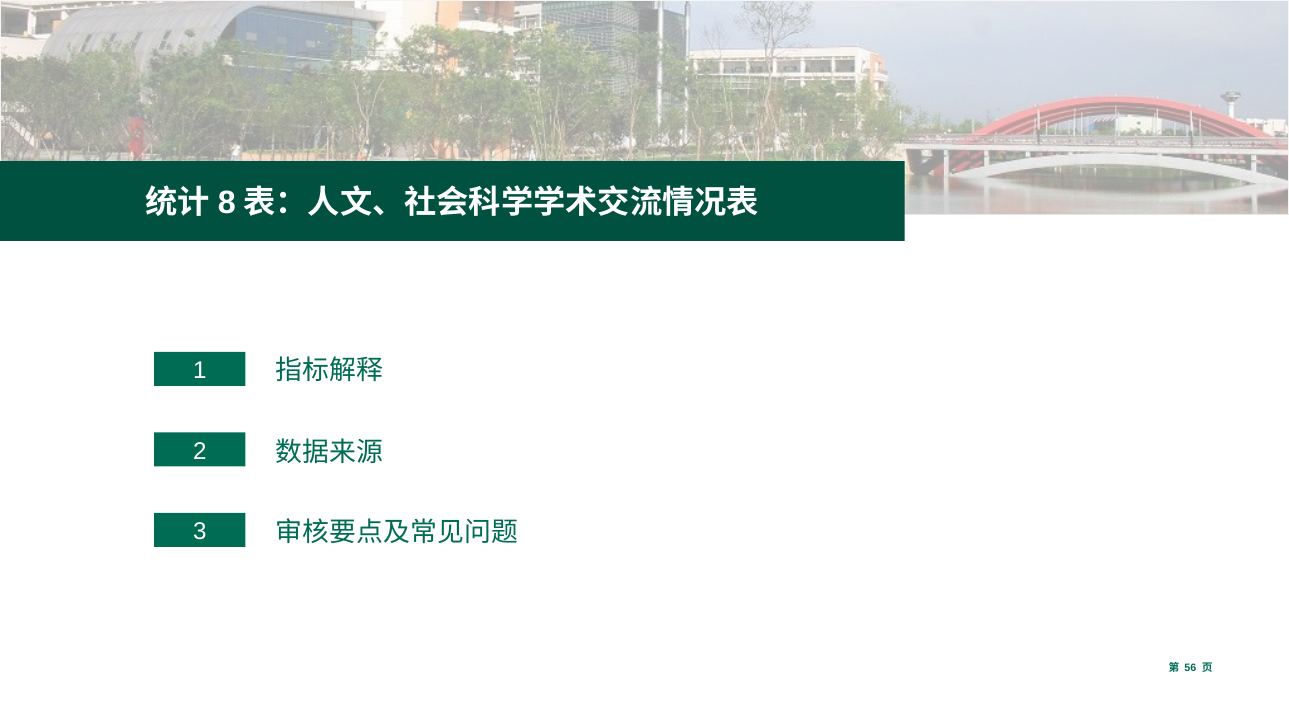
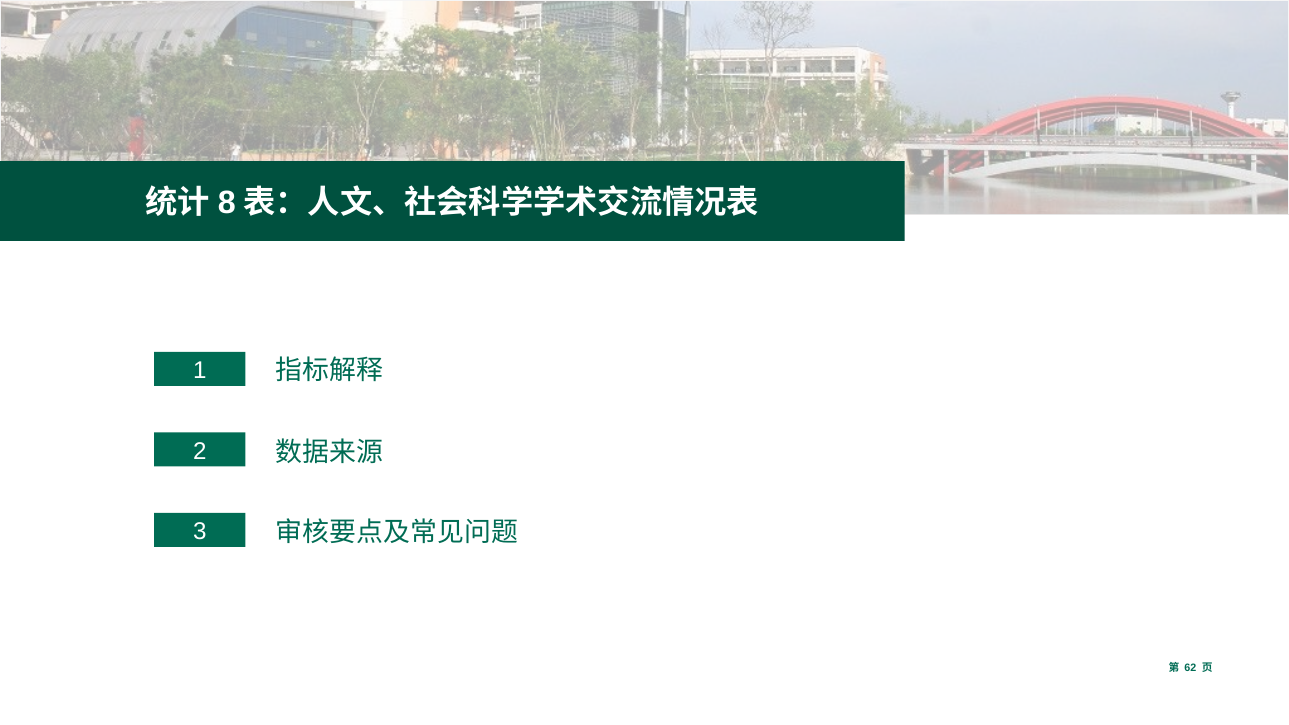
56: 56 -> 62
